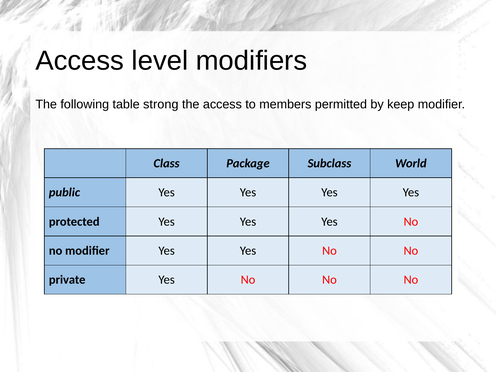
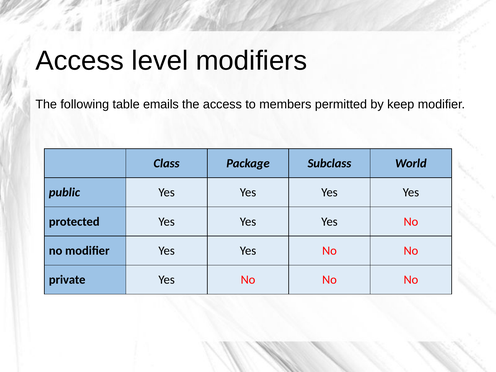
strong: strong -> emails
